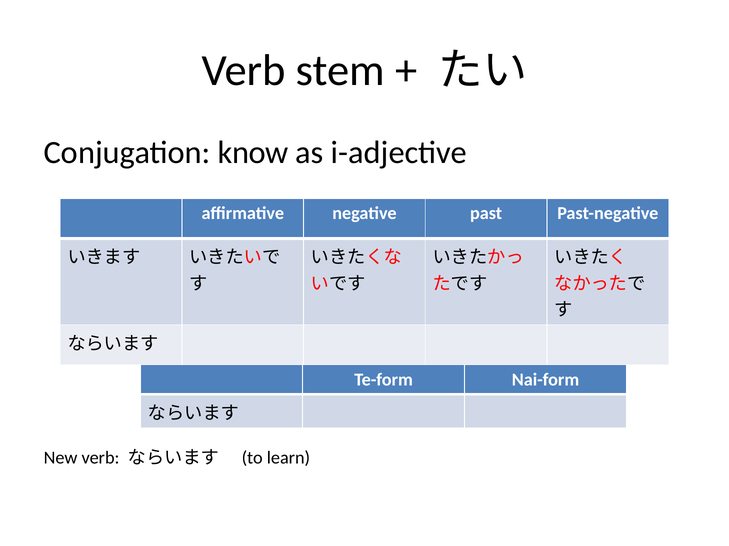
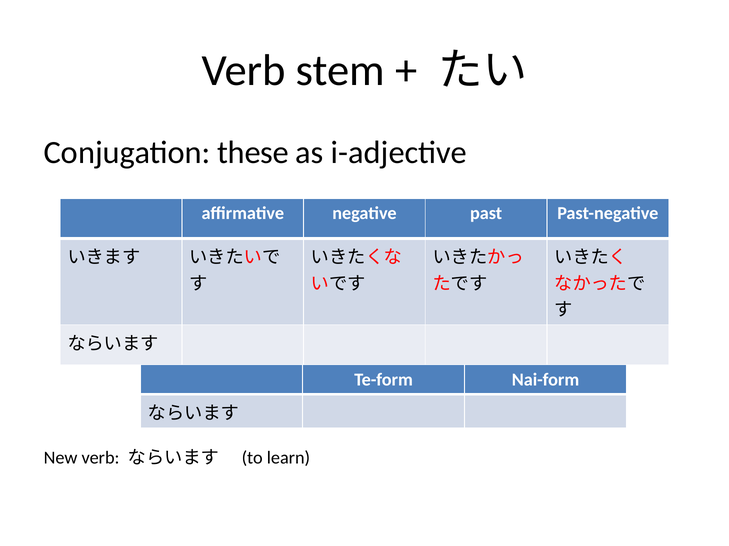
know: know -> these
